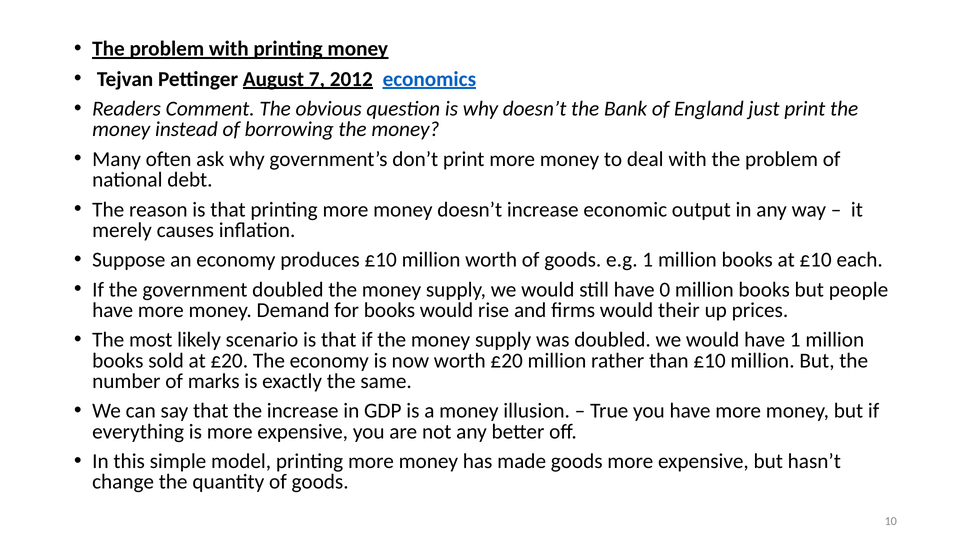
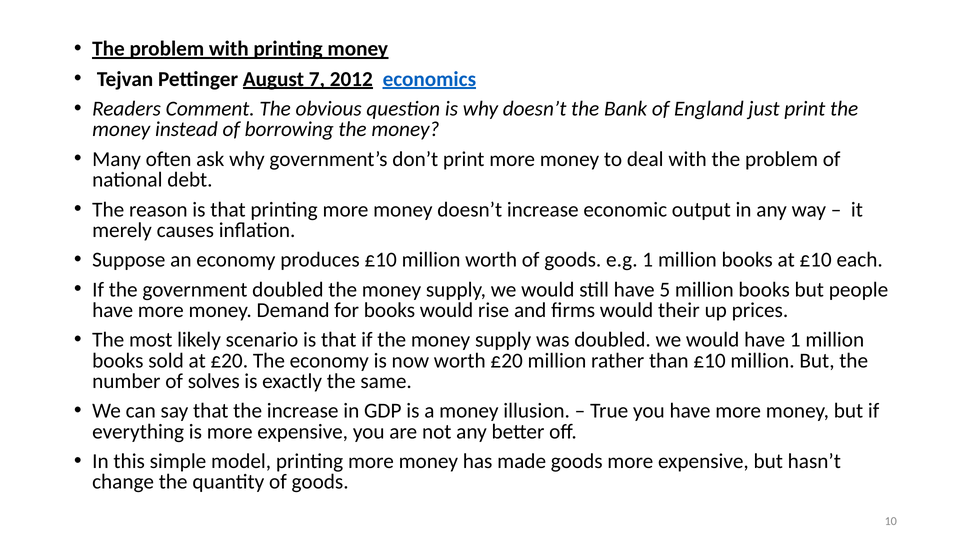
0: 0 -> 5
marks: marks -> solves
